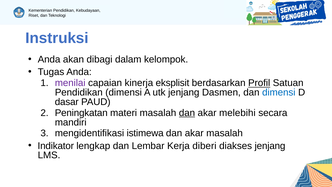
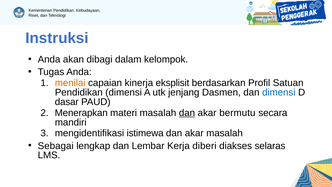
menilai colour: purple -> orange
Profil underline: present -> none
Peningkatan: Peningkatan -> Menerapkan
melebihi: melebihi -> bermutu
Indikator: Indikator -> Sebagai
diakses jenjang: jenjang -> selaras
